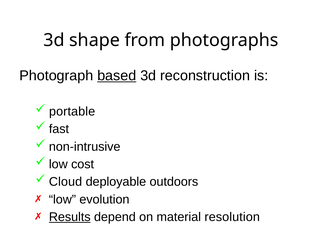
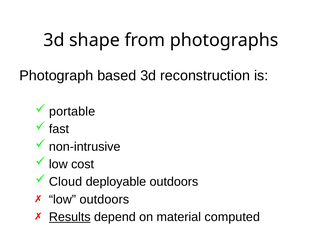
based underline: present -> none
low evolution: evolution -> outdoors
resolution: resolution -> computed
